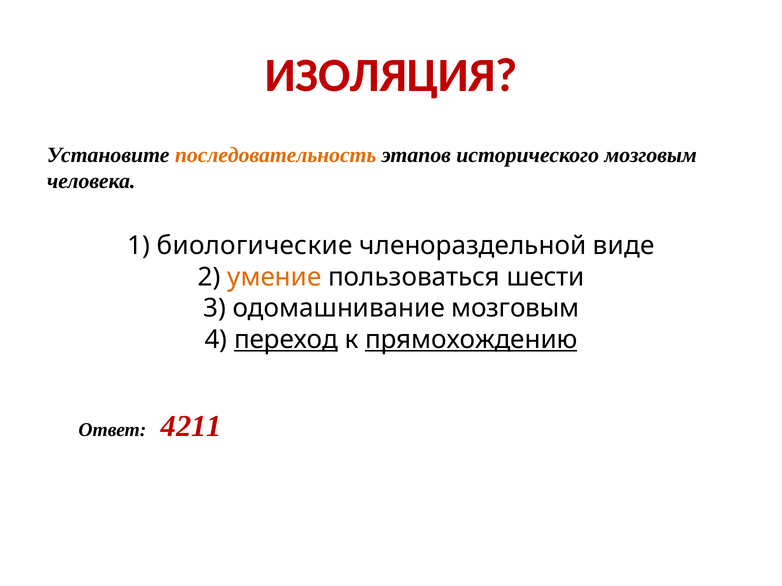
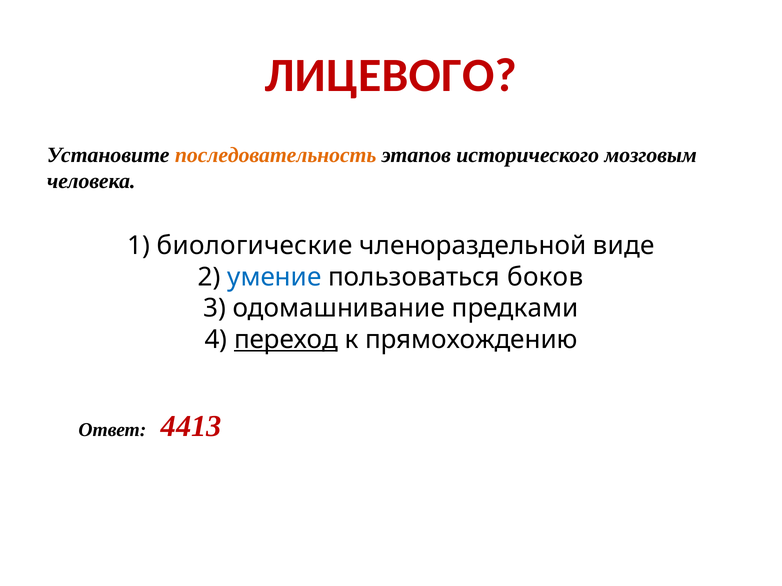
ИЗОЛЯЦИЯ: ИЗОЛЯЦИЯ -> ЛИЦЕВОГО
умение colour: orange -> blue
шести: шести -> боков
одомашнивание мозговым: мозговым -> предками
прямохождению underline: present -> none
4211: 4211 -> 4413
